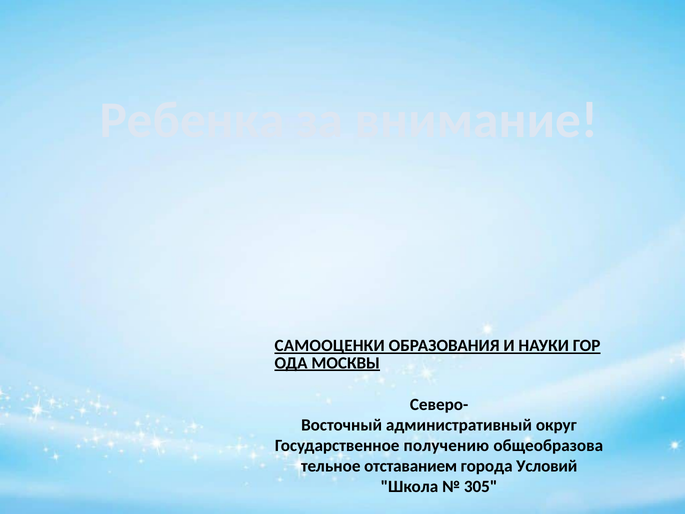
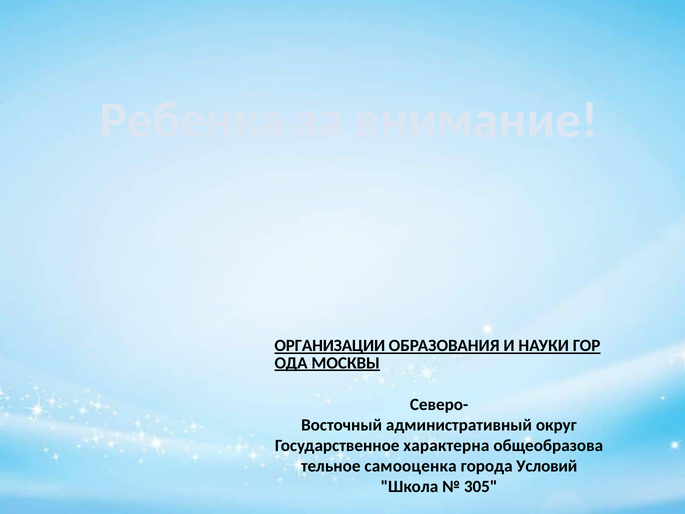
САМООЦЕНКИ: САМООЦЕНКИ -> ОРГАНИЗАЦИИ
получению: получению -> характерна
отставанием: отставанием -> самооценка
